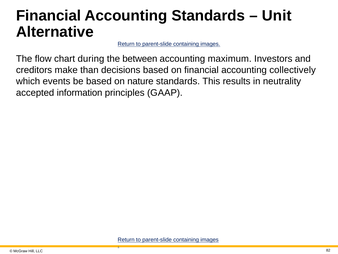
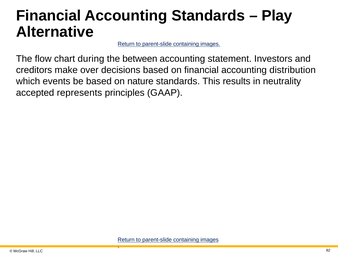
Unit: Unit -> Play
maximum: maximum -> statement
than: than -> over
collectively: collectively -> distribution
information: information -> represents
